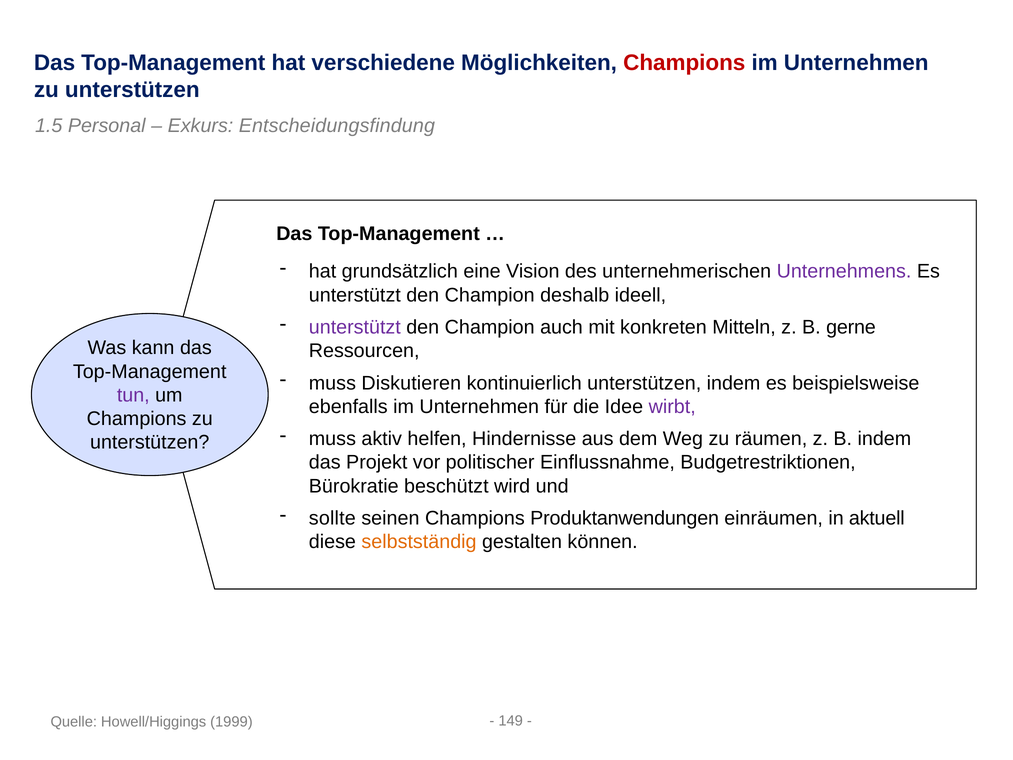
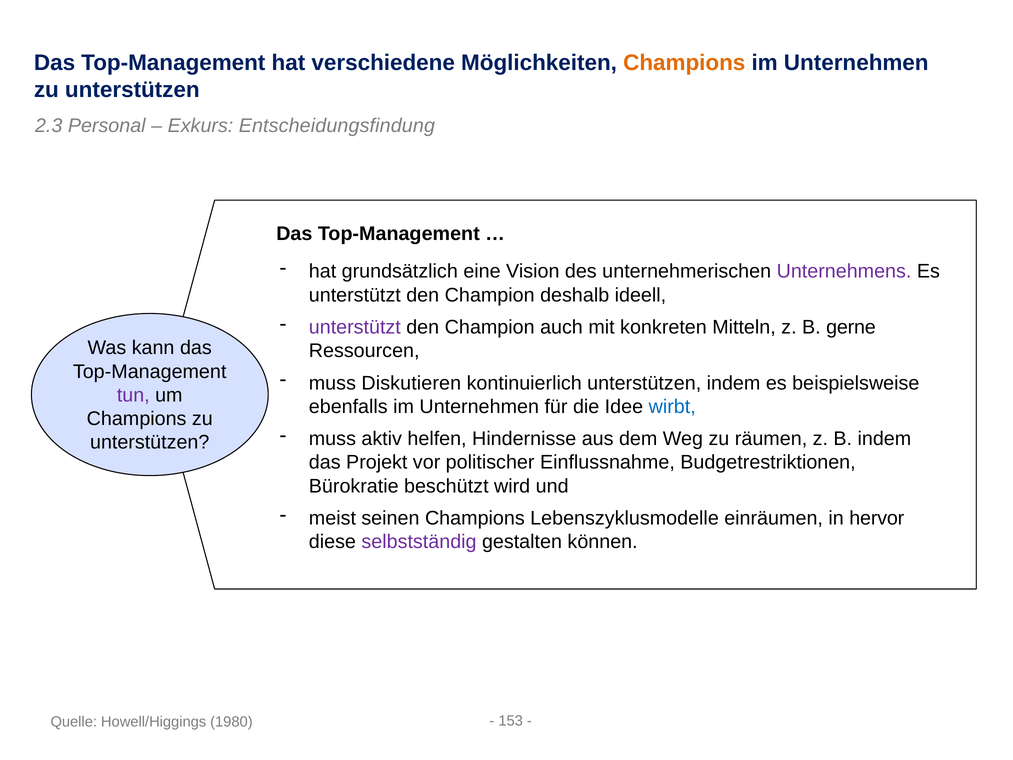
Champions at (684, 63) colour: red -> orange
1.5: 1.5 -> 2.3
wirbt colour: purple -> blue
sollte: sollte -> meist
Produktanwendungen: Produktanwendungen -> Lebenszyklusmodelle
aktuell: aktuell -> hervor
selbstständig colour: orange -> purple
149: 149 -> 153
1999: 1999 -> 1980
